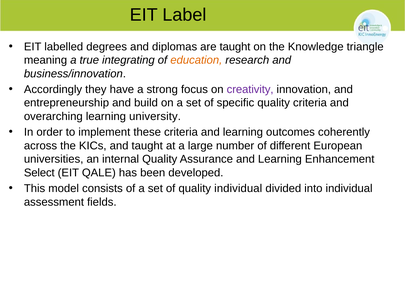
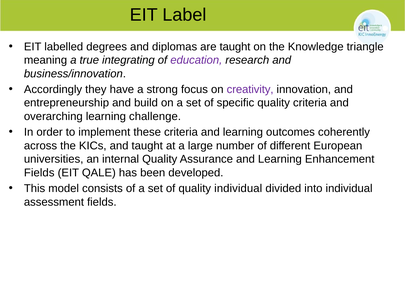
education colour: orange -> purple
university: university -> challenge
Select at (39, 173): Select -> Fields
